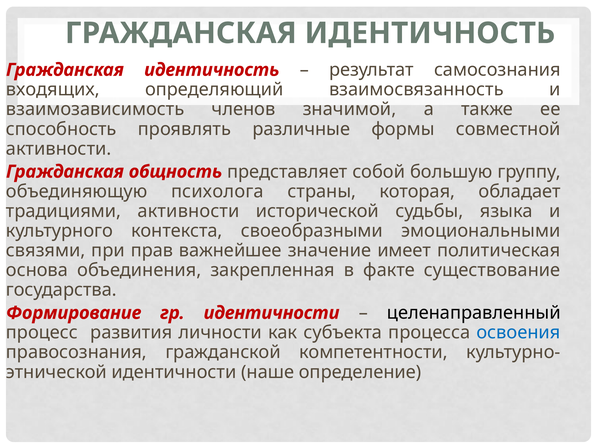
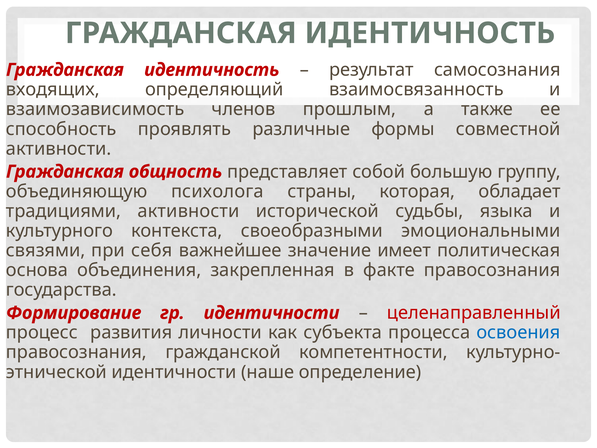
значимой: значимой -> прошлым
прав: прав -> себя
факте существование: существование -> правосознания
целенаправленный colour: black -> red
